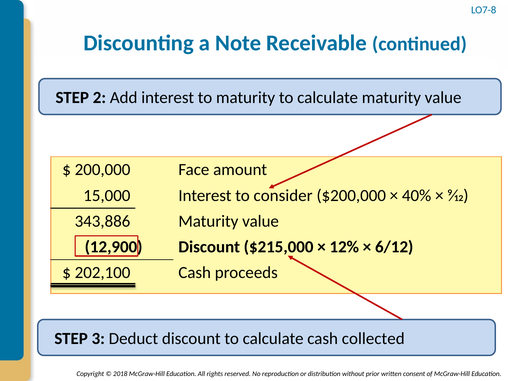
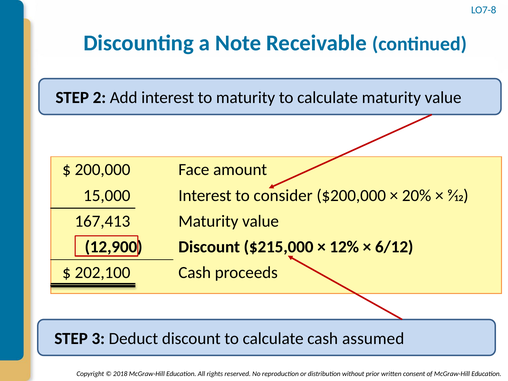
40%: 40% -> 20%
343,886: 343,886 -> 167,413
collected: collected -> assumed
